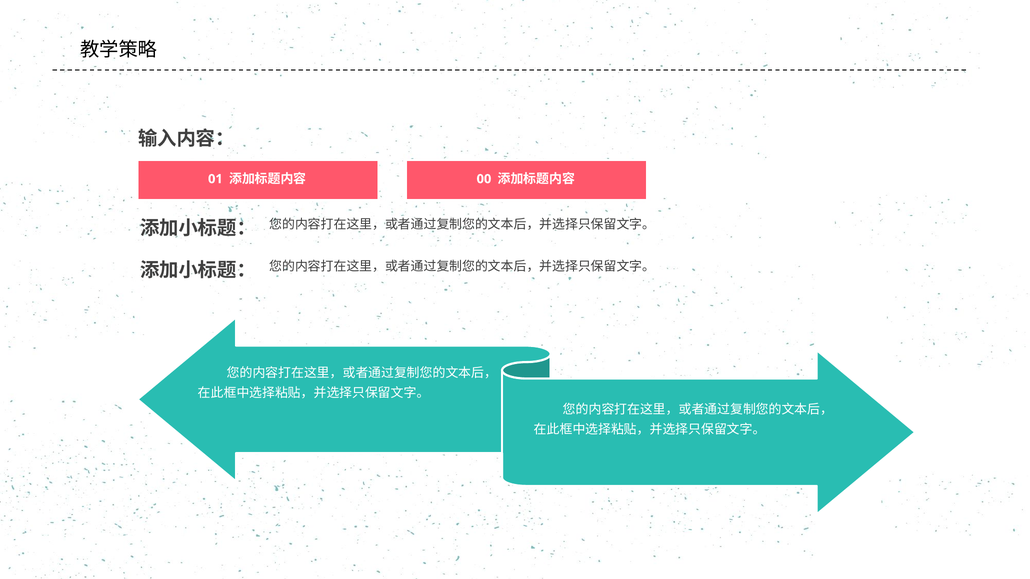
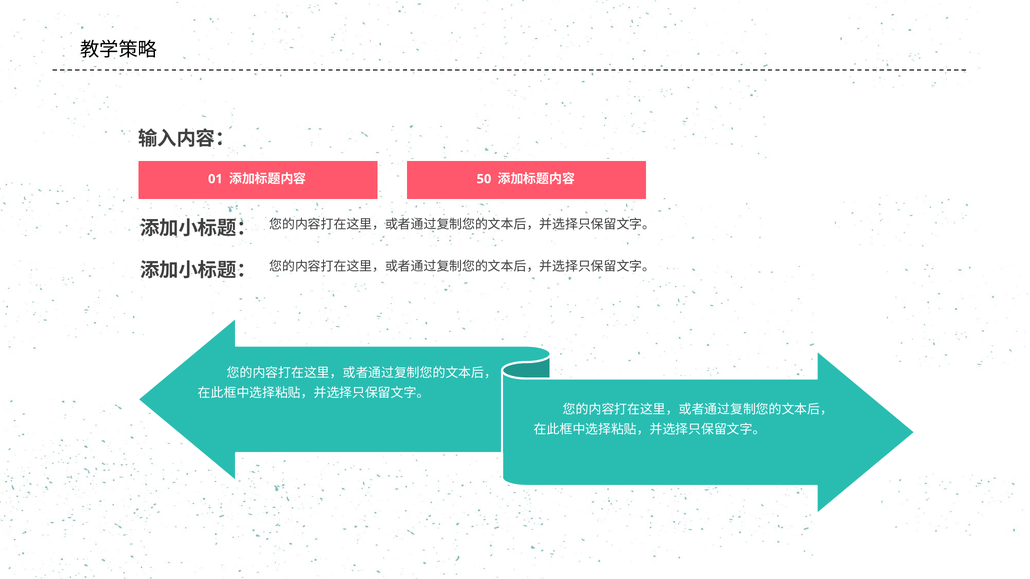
00: 00 -> 50
